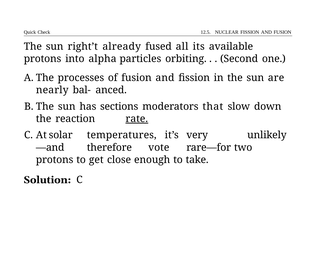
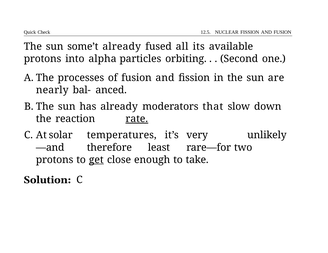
right’t: right’t -> some’t
has sections: sections -> already
vote: vote -> least
get underline: none -> present
